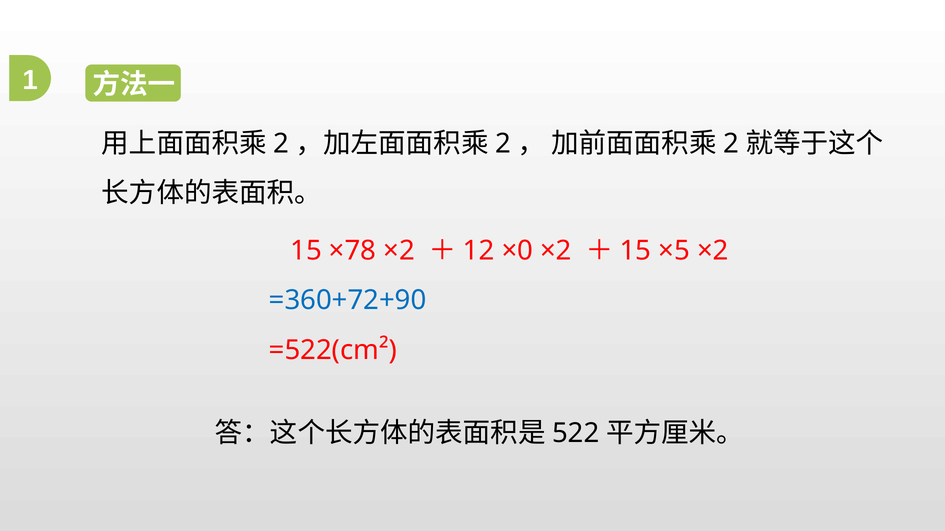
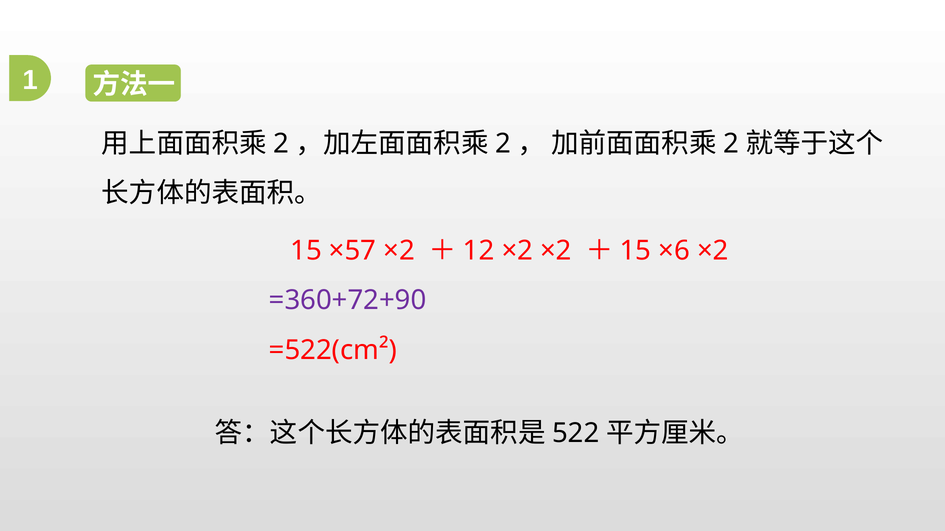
×78: ×78 -> ×57
×0 at (517, 251): ×0 -> ×2
×5: ×5 -> ×6
=360+72+90 colour: blue -> purple
